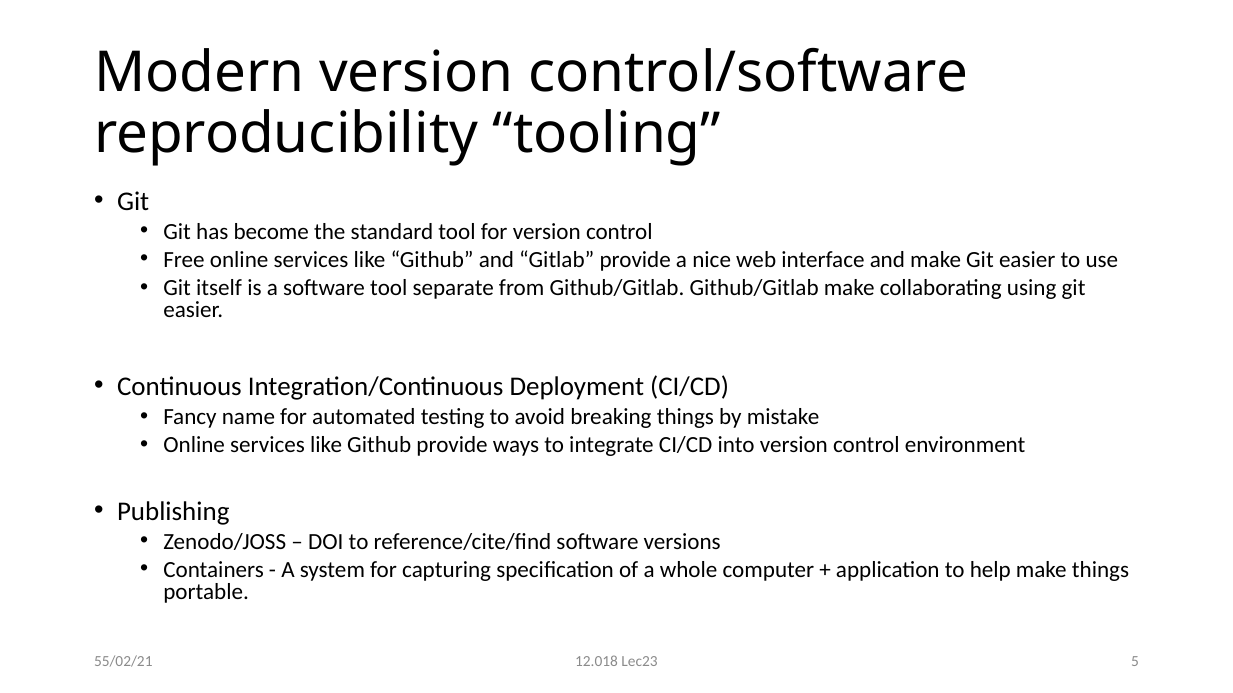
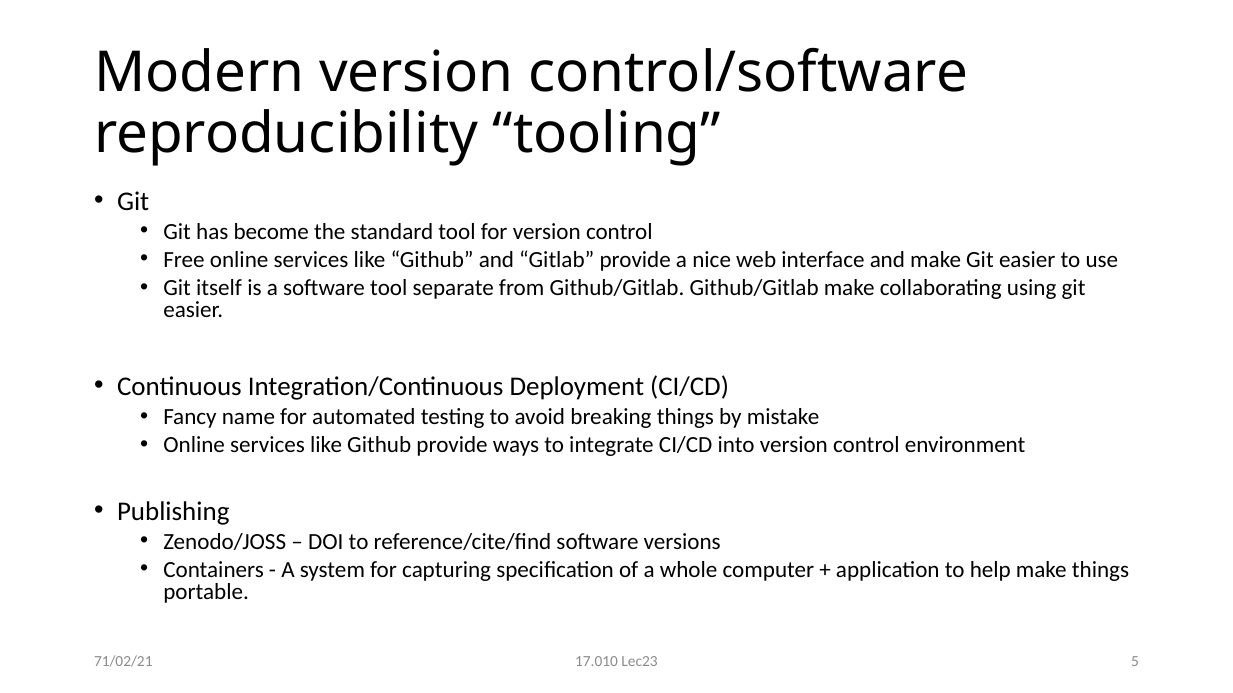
12.018: 12.018 -> 17.010
55/02/21: 55/02/21 -> 71/02/21
